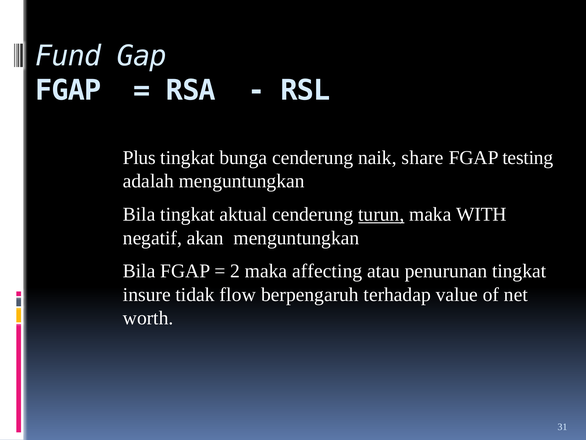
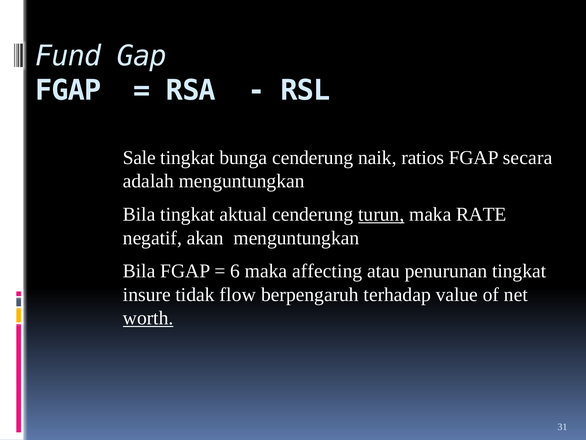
Plus: Plus -> Sale
share: share -> ratios
testing: testing -> secara
WITH: WITH -> RATE
2: 2 -> 6
worth underline: none -> present
